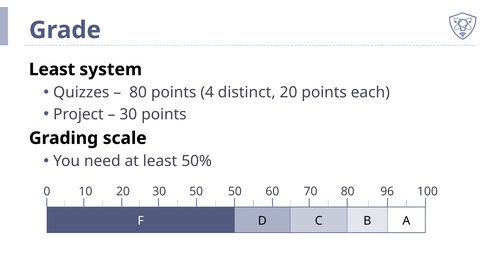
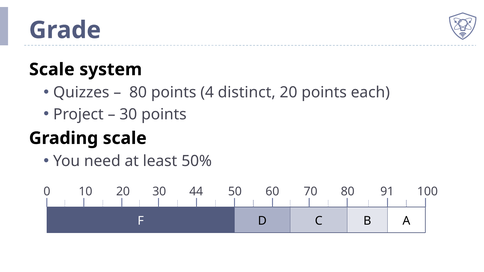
Least at (52, 70): Least -> Scale
30 50: 50 -> 44
96: 96 -> 91
